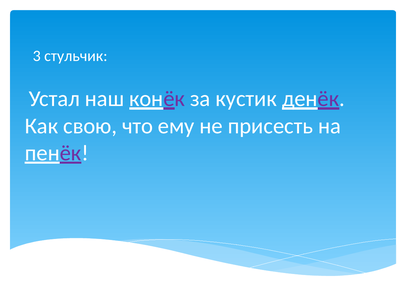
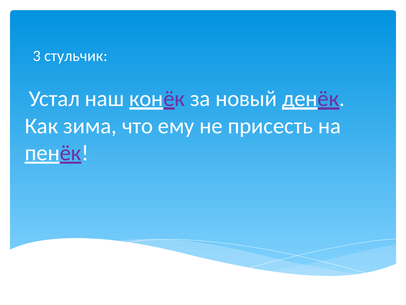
кустик: кустик -> новый
свою: свою -> зима
